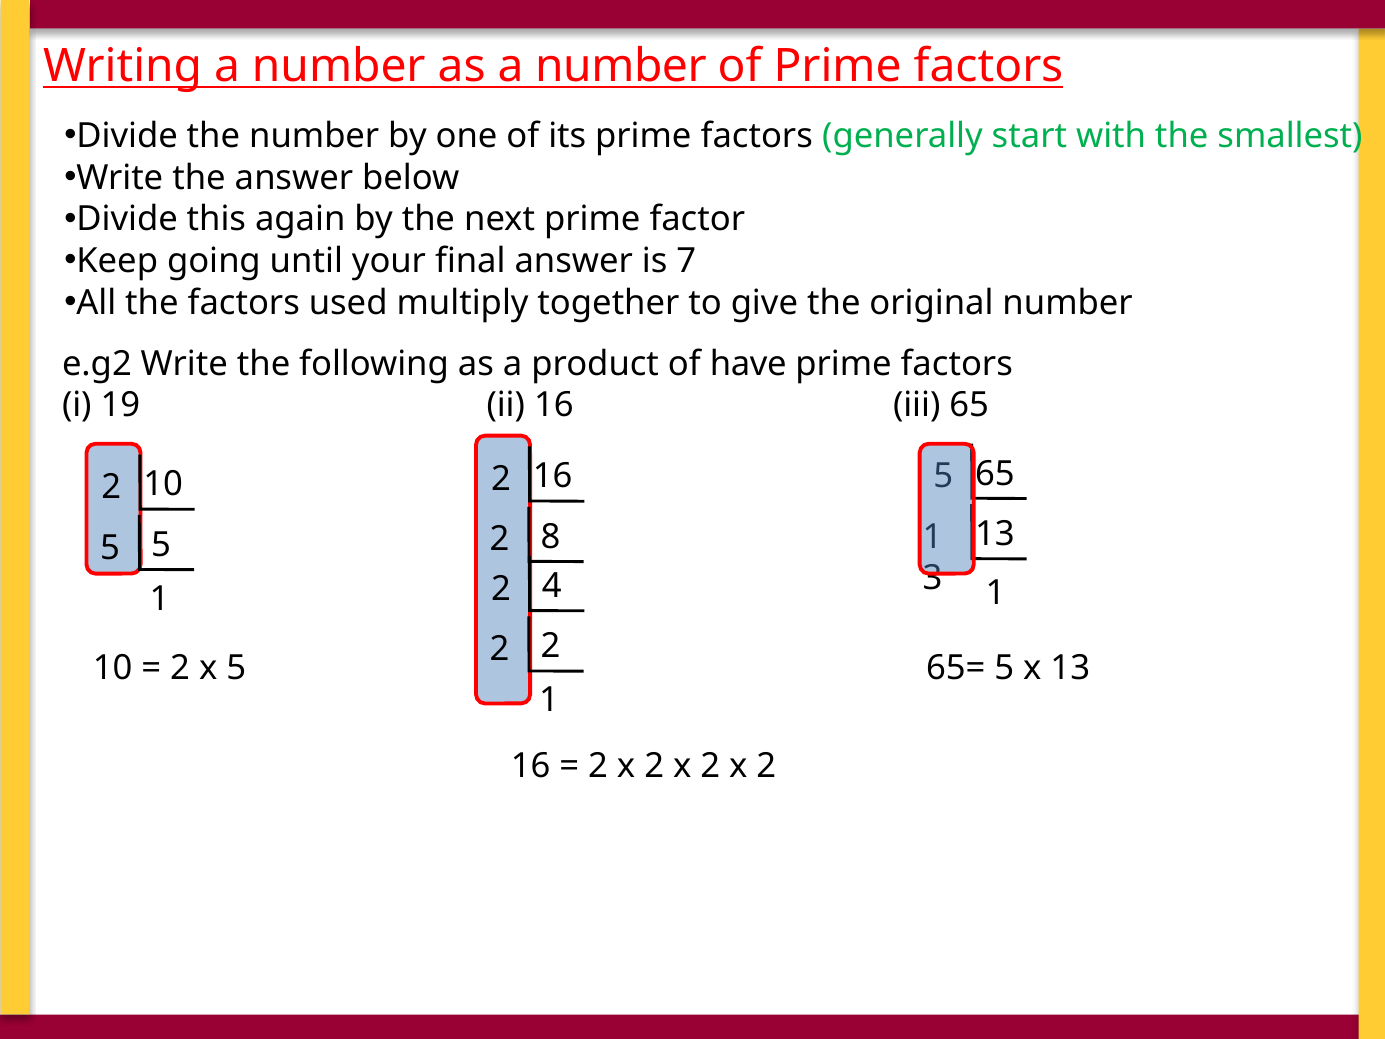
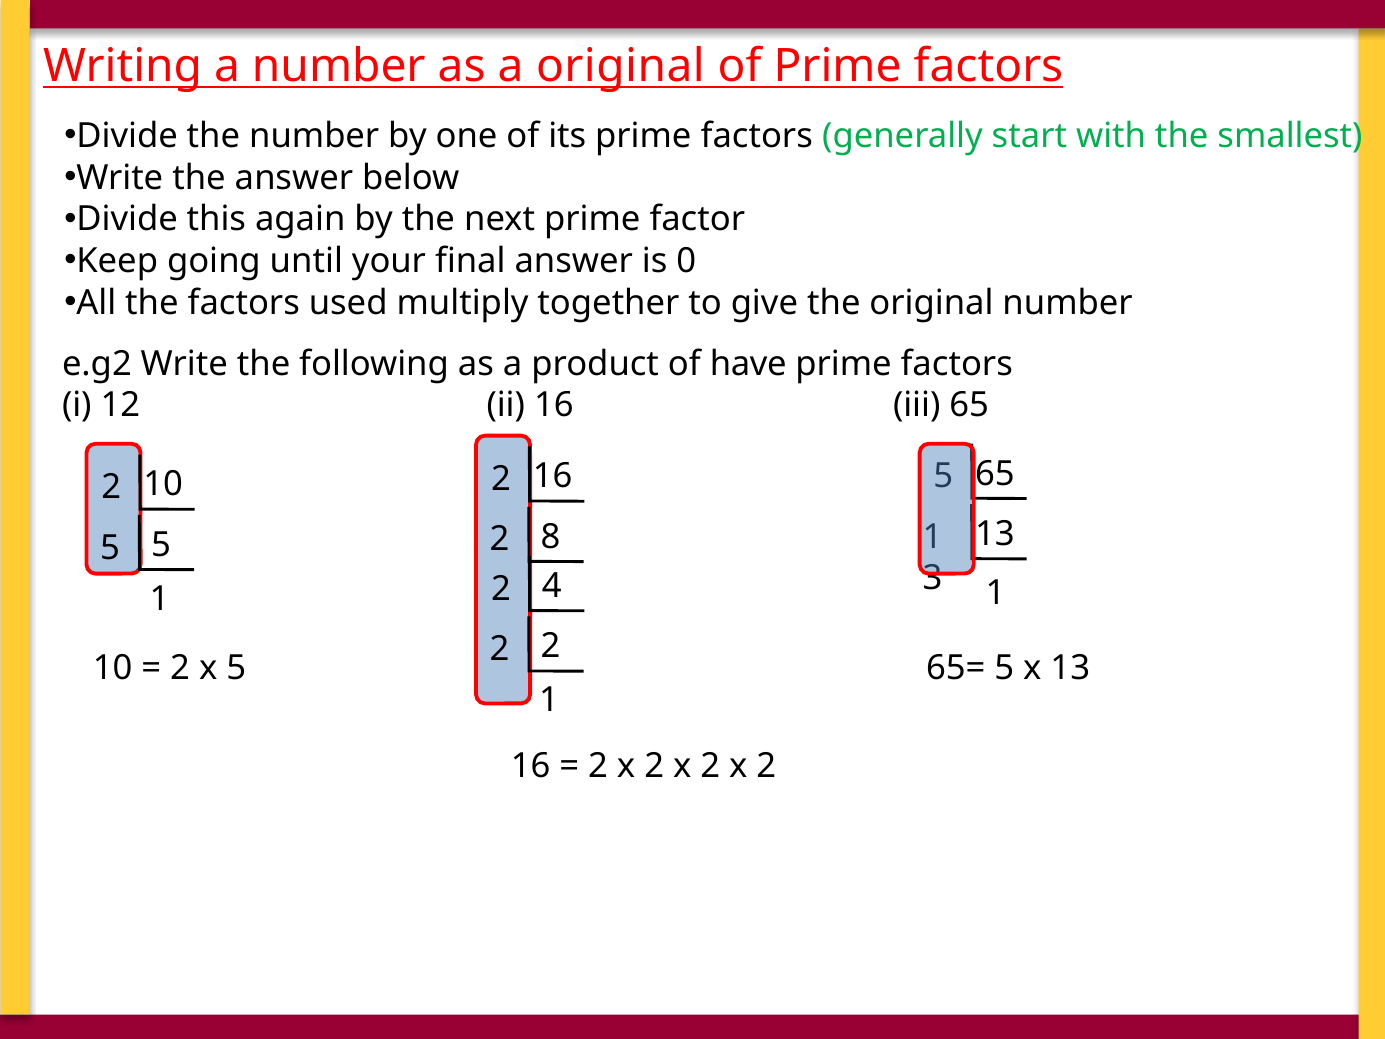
as a number: number -> original
7: 7 -> 0
19: 19 -> 12
